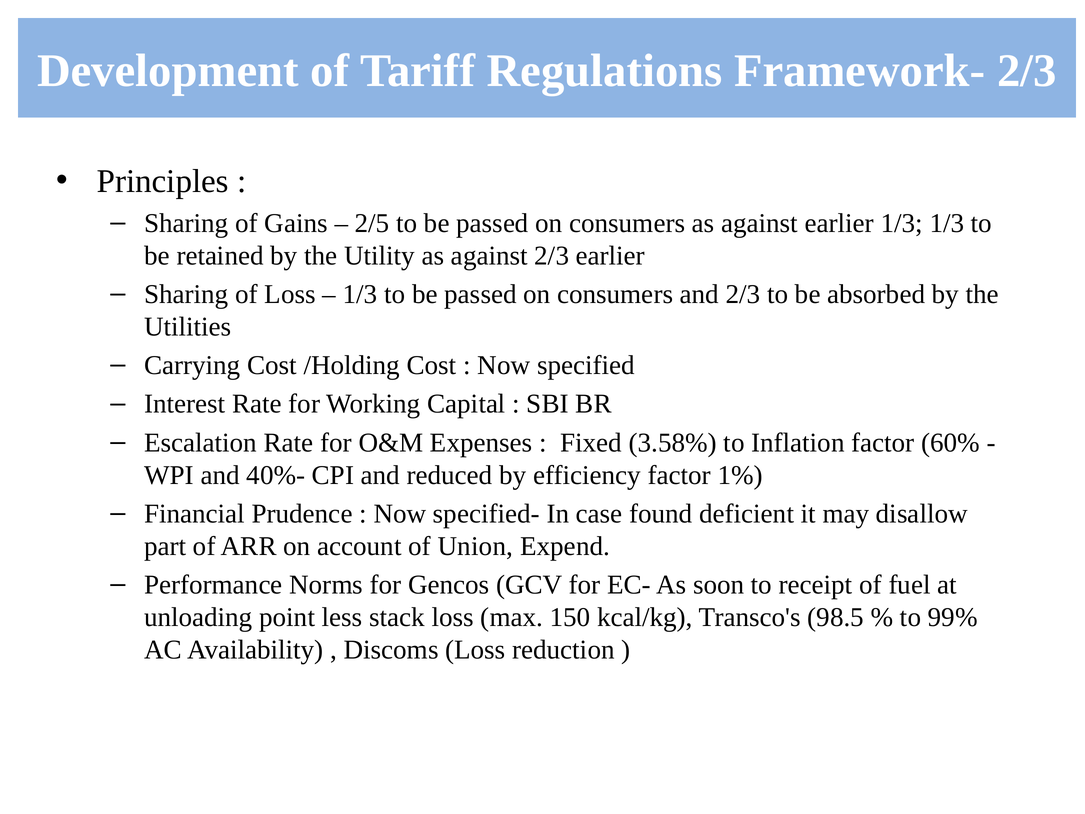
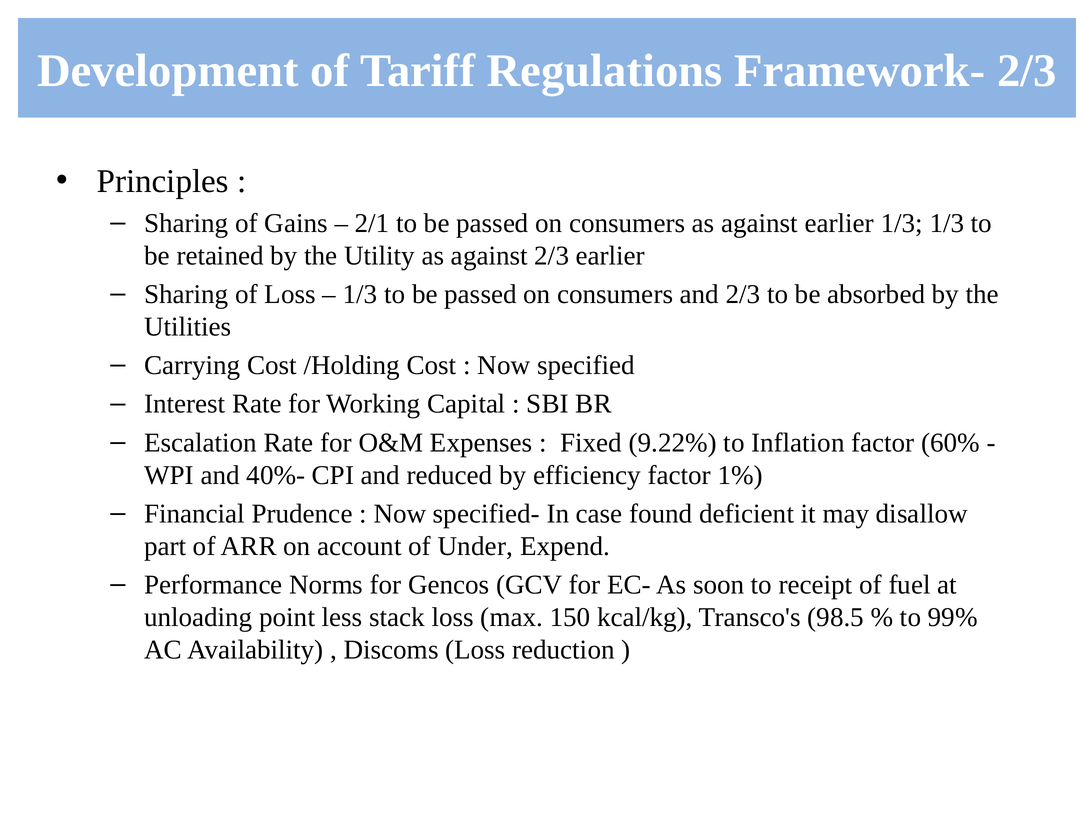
2/5: 2/5 -> 2/1
3.58%: 3.58% -> 9.22%
Union: Union -> Under
